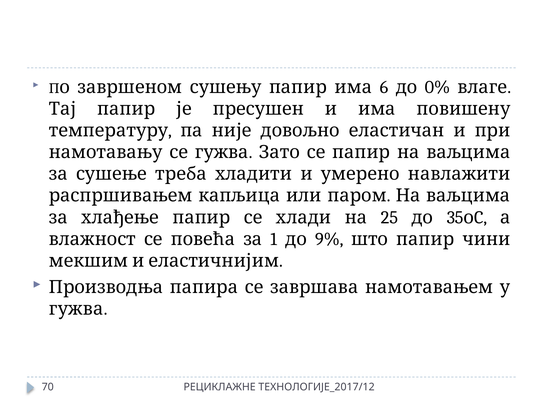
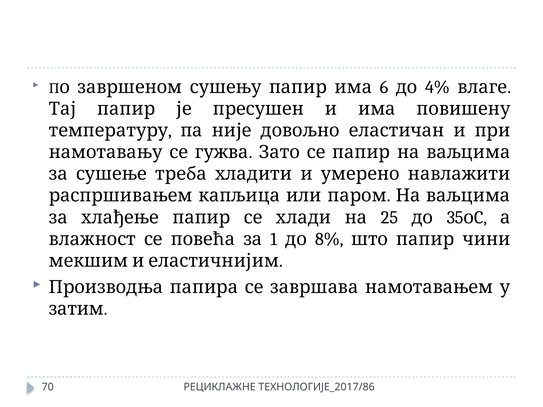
0%: 0% -> 4%
9%: 9% -> 8%
гужва at (76, 309): гужва -> затим
ТЕХНОЛОГИЈЕ_2017/12: ТЕХНОЛОГИЈЕ_2017/12 -> ТЕХНОЛОГИЈЕ_2017/86
